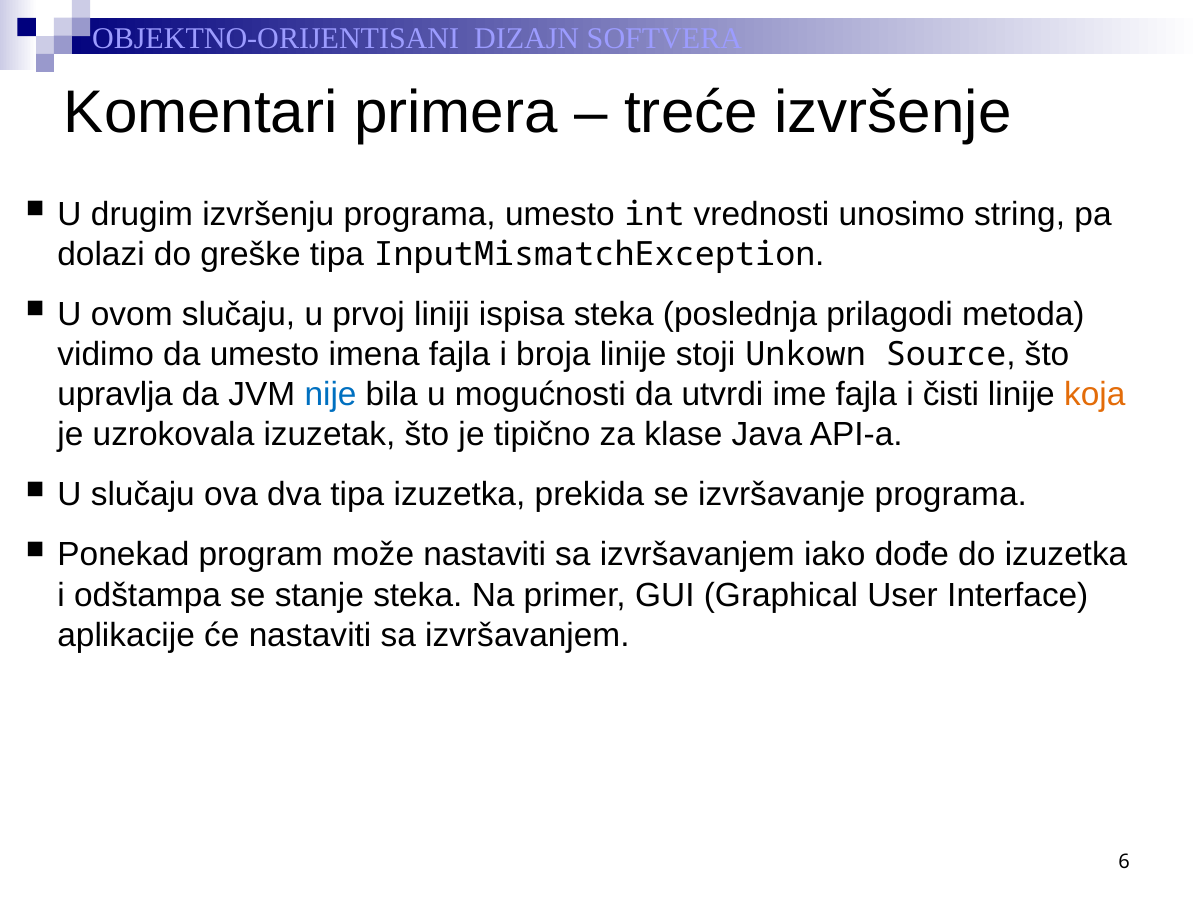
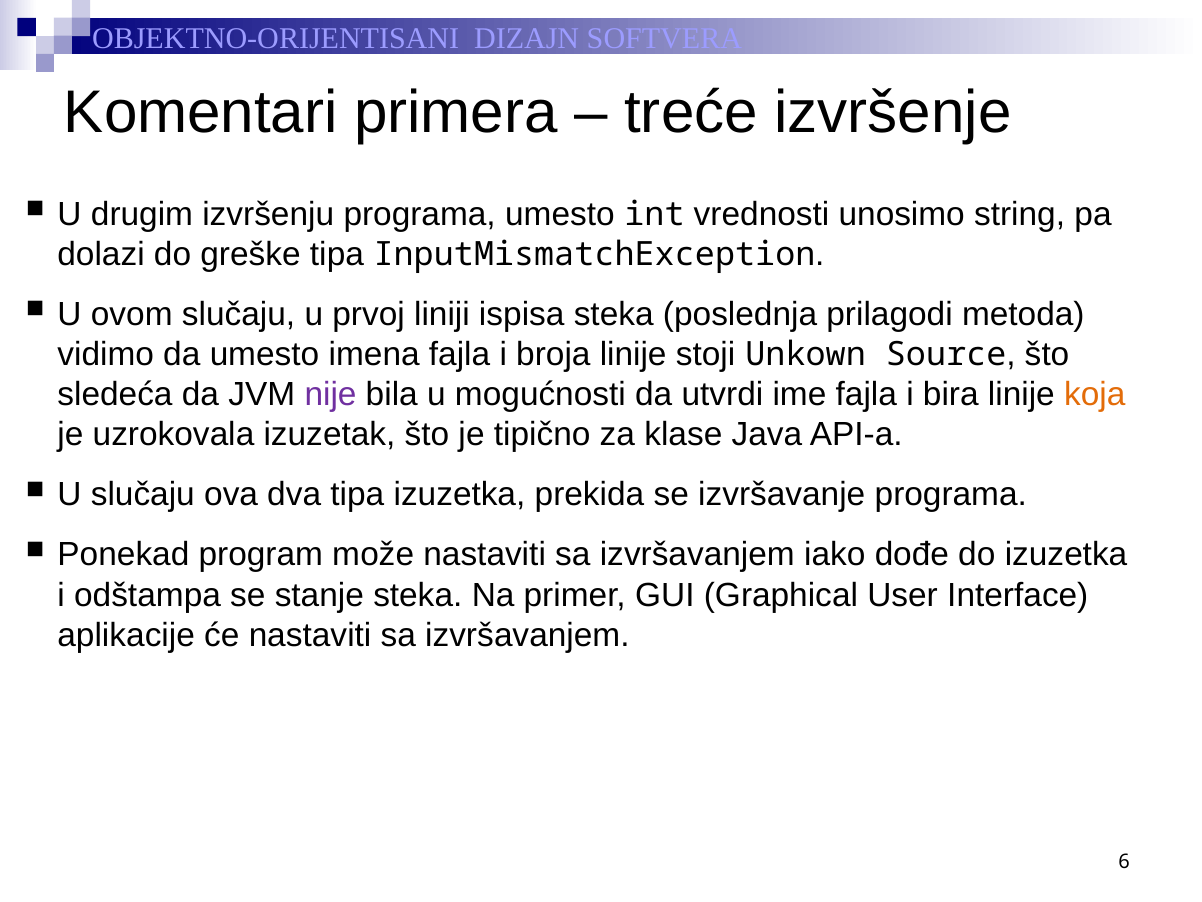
upravlja: upravlja -> sledeća
nije colour: blue -> purple
čisti: čisti -> bira
